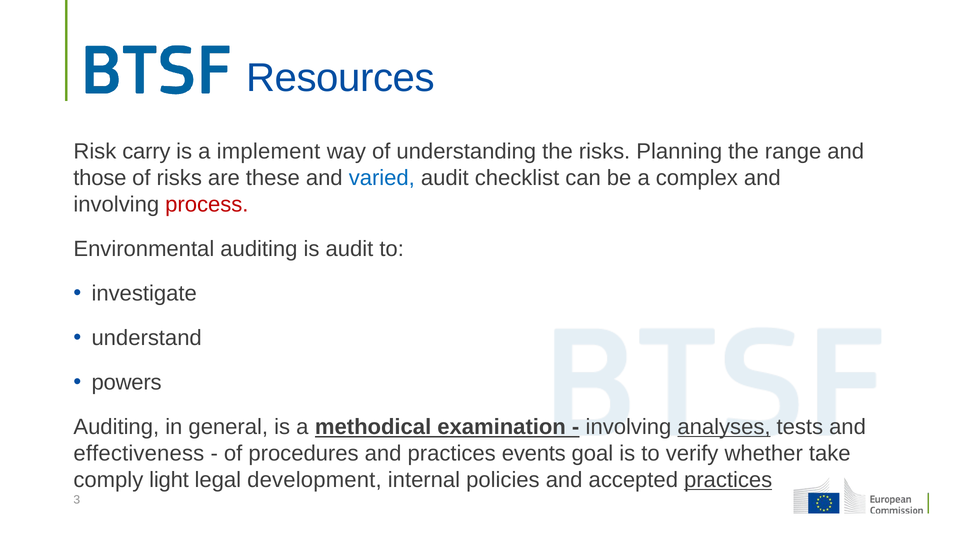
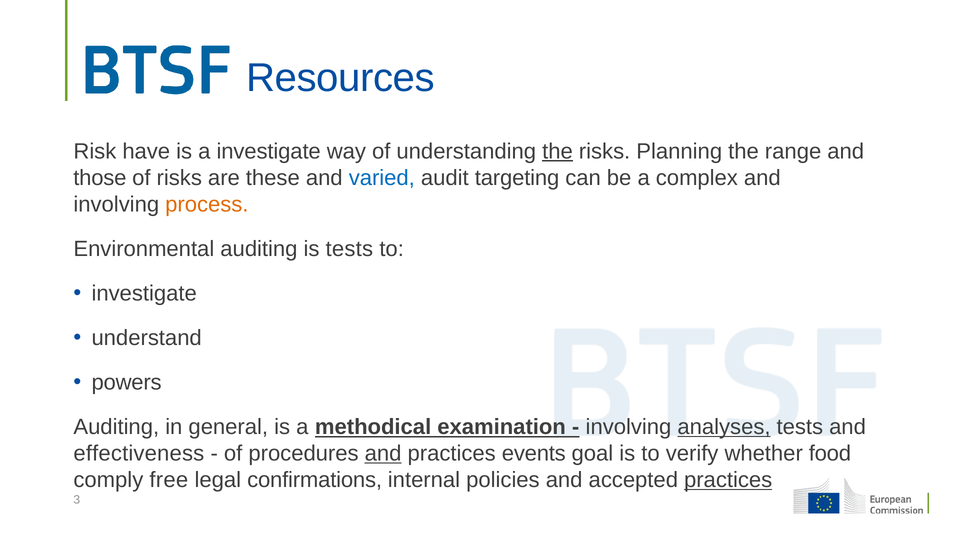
carry: carry -> have
a implement: implement -> investigate
the at (557, 151) underline: none -> present
checklist: checklist -> targeting
process colour: red -> orange
is audit: audit -> tests
and at (383, 454) underline: none -> present
take: take -> food
light: light -> free
development: development -> confirmations
